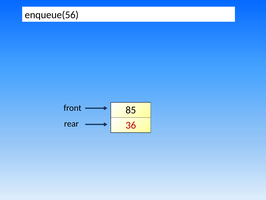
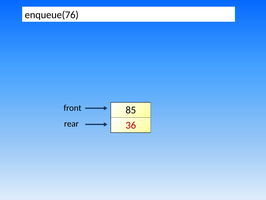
enqueue(56: enqueue(56 -> enqueue(76
